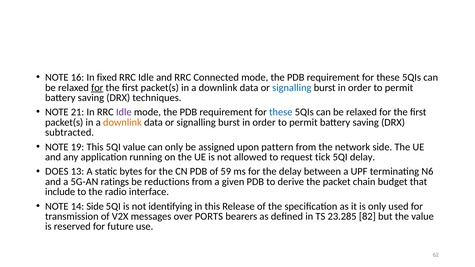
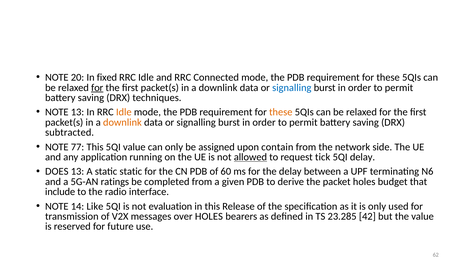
16: 16 -> 20
NOTE 21: 21 -> 13
Idle at (124, 112) colour: purple -> orange
these at (281, 112) colour: blue -> orange
19: 19 -> 77
pattern: pattern -> contain
allowed underline: none -> present
static bytes: bytes -> static
59: 59 -> 60
reductions: reductions -> completed
packet chain: chain -> holes
14 Side: Side -> Like
identifying: identifying -> evaluation
over PORTS: PORTS -> HOLES
82: 82 -> 42
